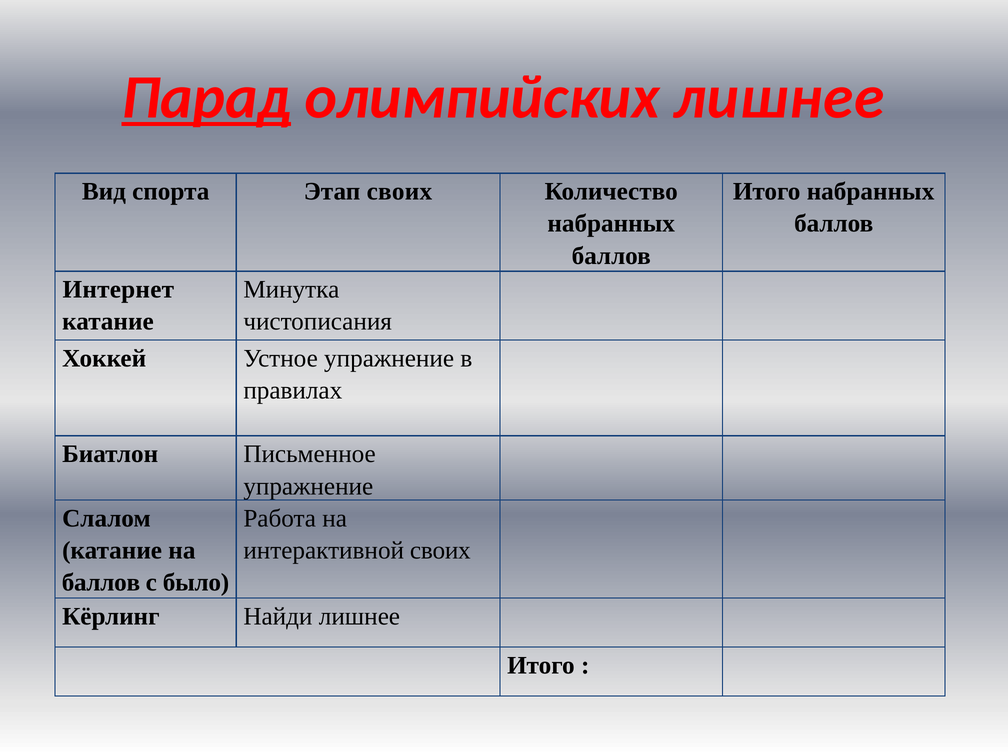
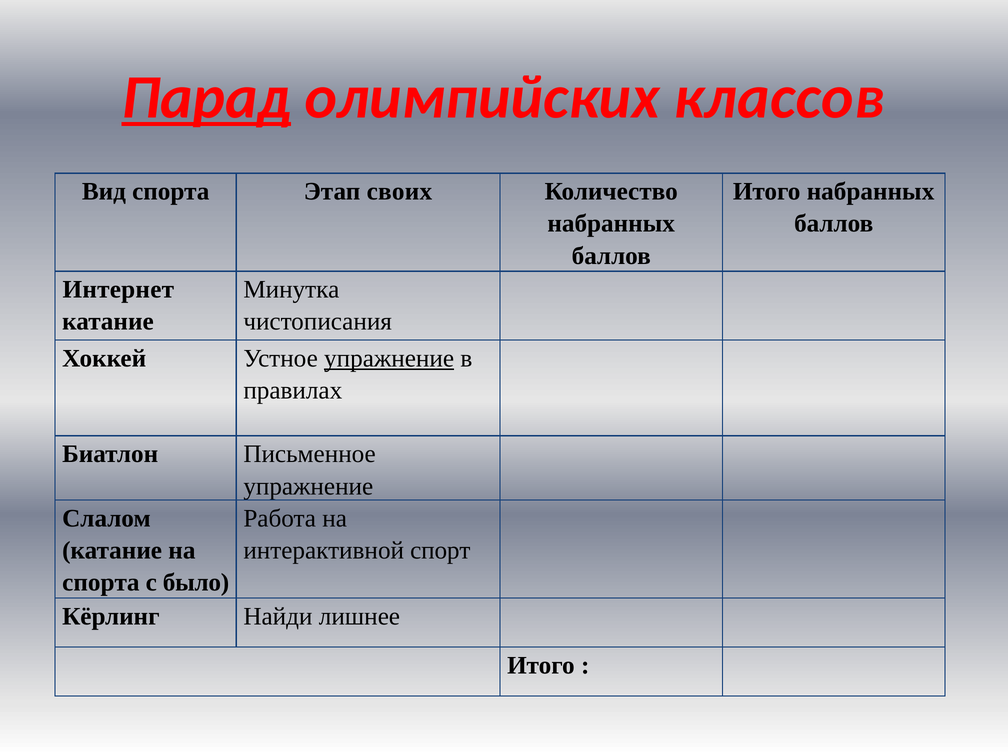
олимпийских лишнее: лишнее -> классов
упражнение at (389, 358) underline: none -> present
интерактивной своих: своих -> спорт
баллов at (101, 582): баллов -> спорта
